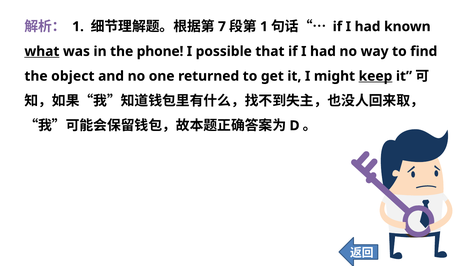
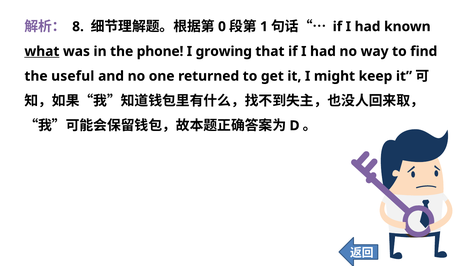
1 at (78, 27): 1 -> 8
7: 7 -> 0
possible: possible -> growing
object: object -> useful
keep underline: present -> none
